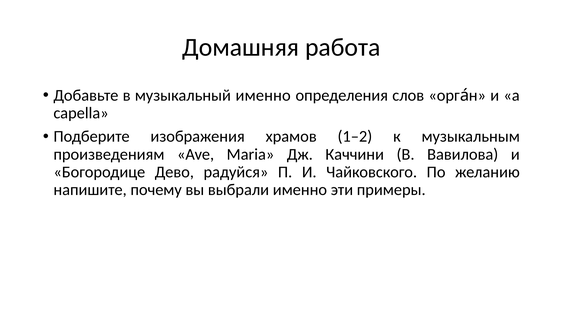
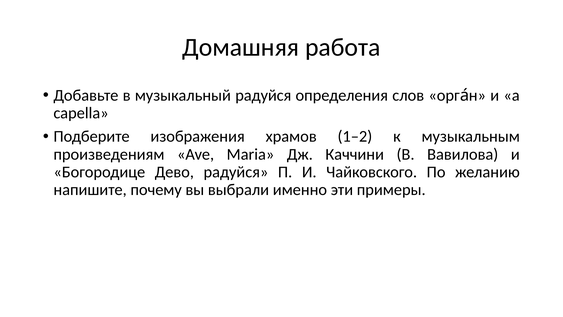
музыкальный именно: именно -> радуйся
